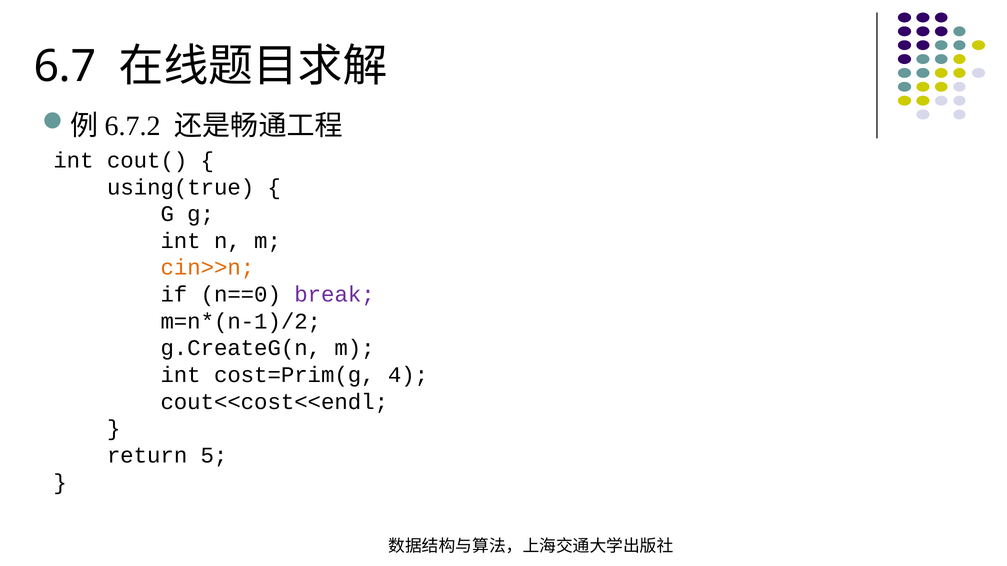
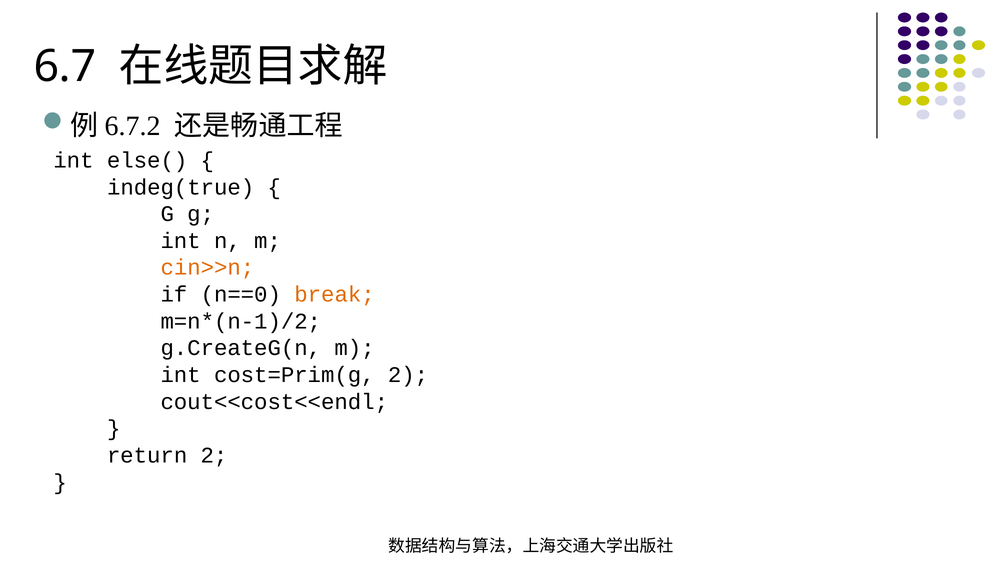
cout(: cout( -> else(
using(true: using(true -> indeg(true
break colour: purple -> orange
cost=Prim(g 4: 4 -> 2
return 5: 5 -> 2
